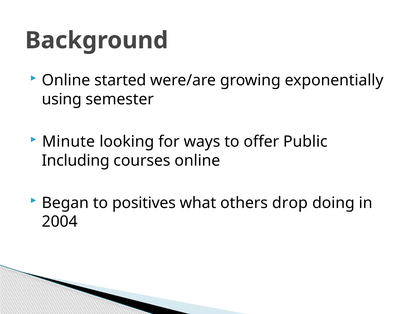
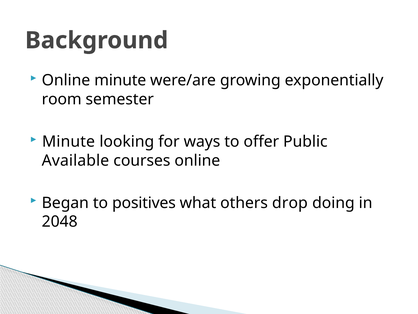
Online started: started -> minute
using: using -> room
Including: Including -> Available
2004: 2004 -> 2048
